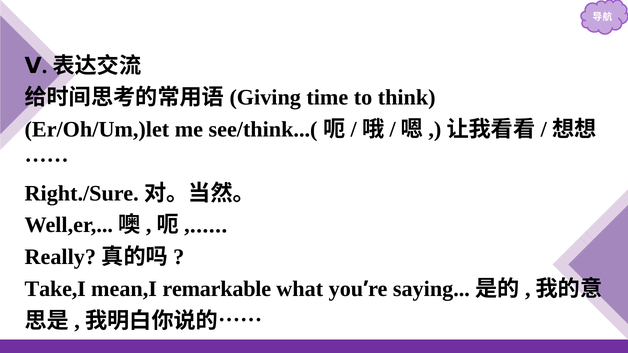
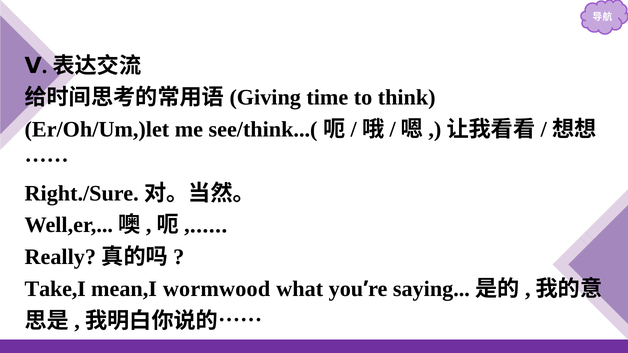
remarkable: remarkable -> wormwood
